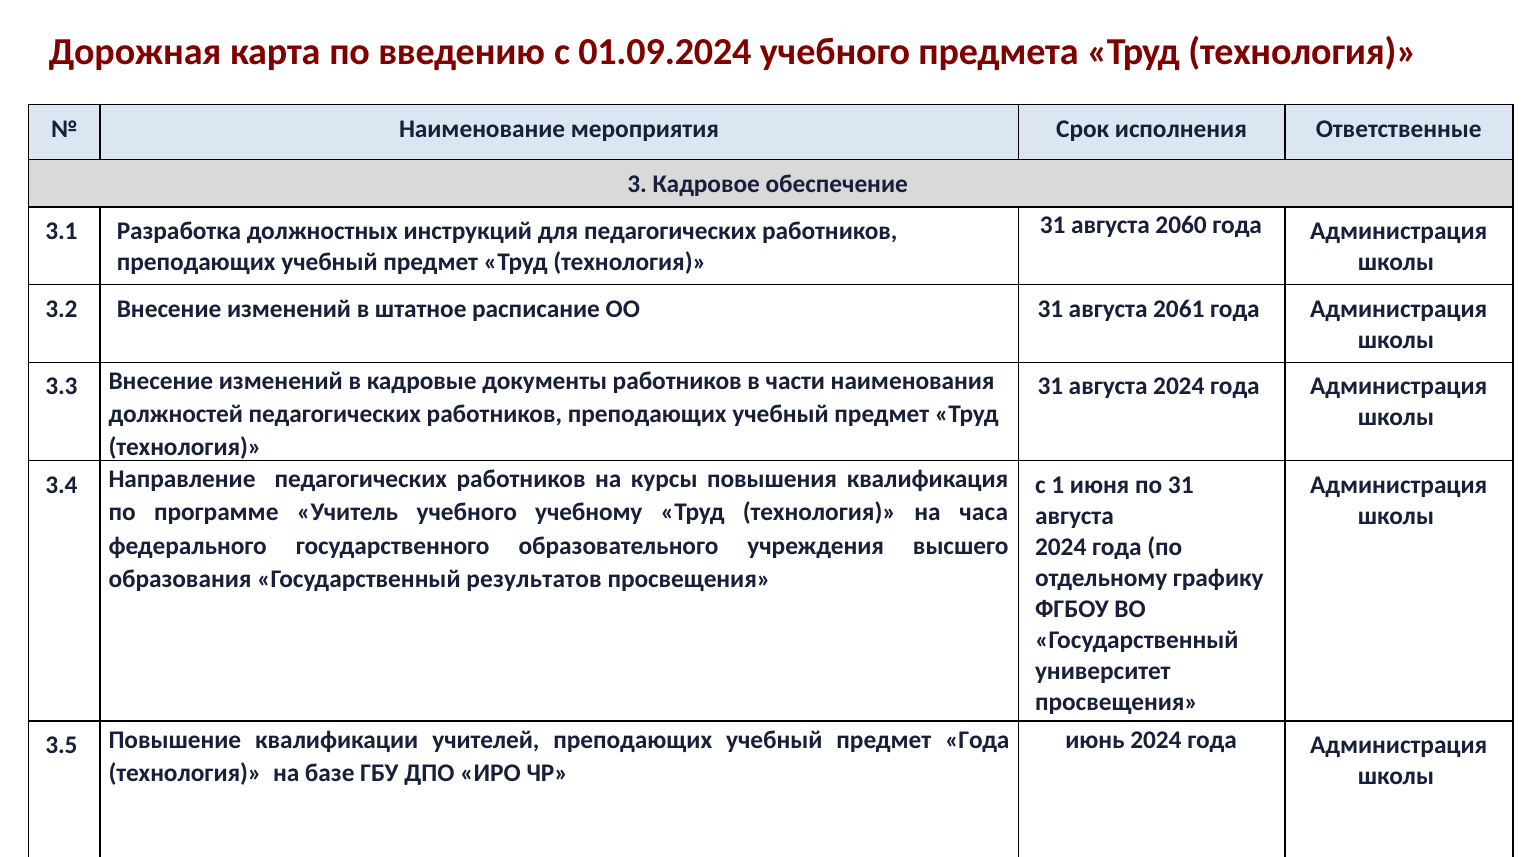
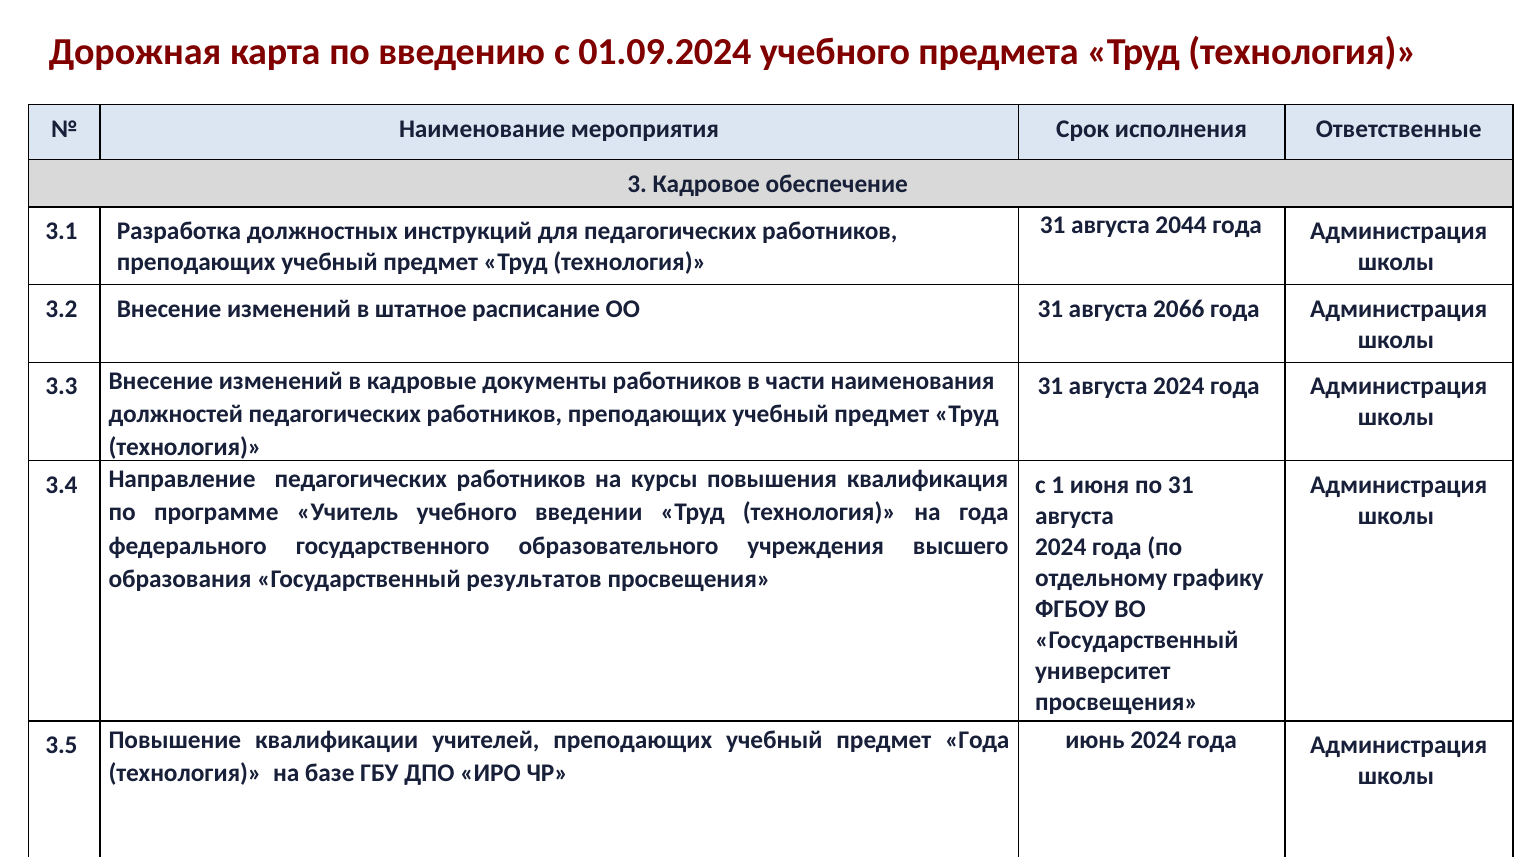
2060: 2060 -> 2044
2061: 2061 -> 2066
учебному: учебному -> введении
на часа: часа -> года
